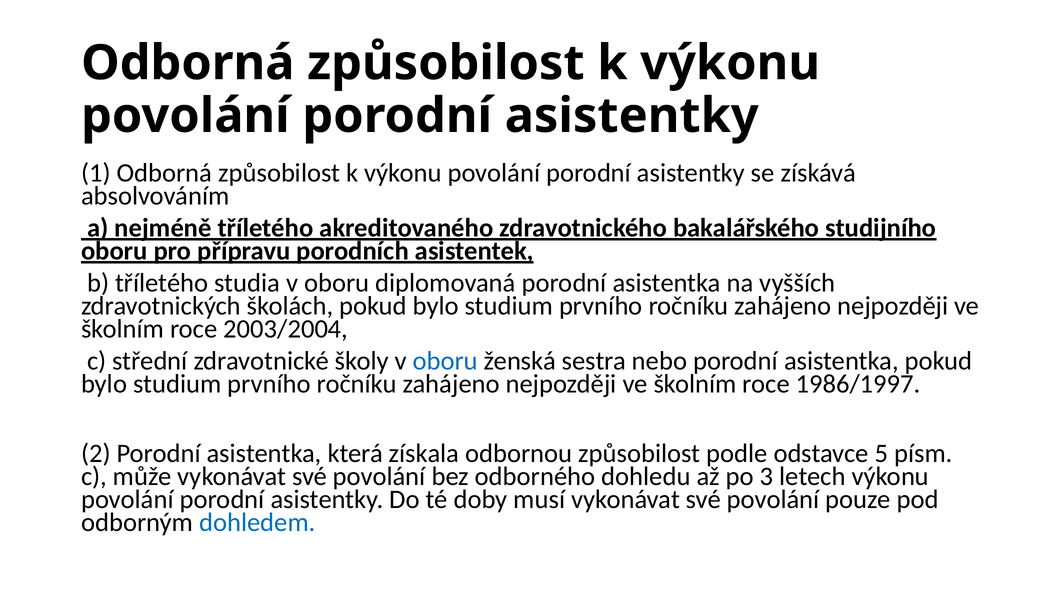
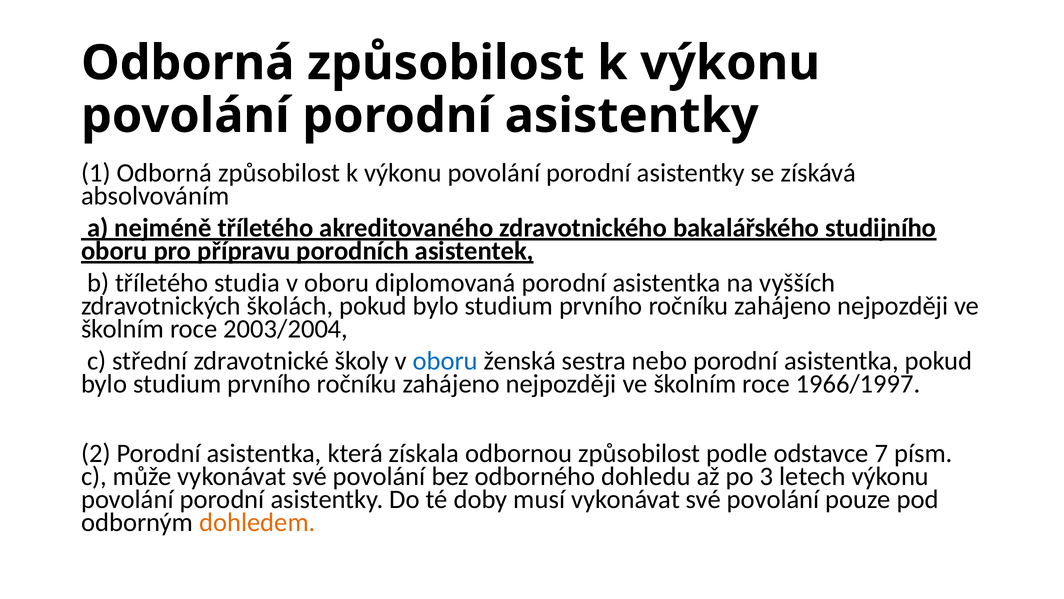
1986/1997: 1986/1997 -> 1966/1997
5: 5 -> 7
dohledem colour: blue -> orange
